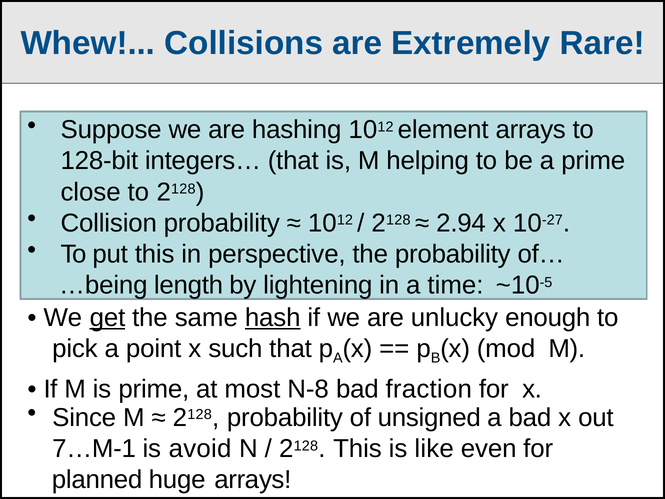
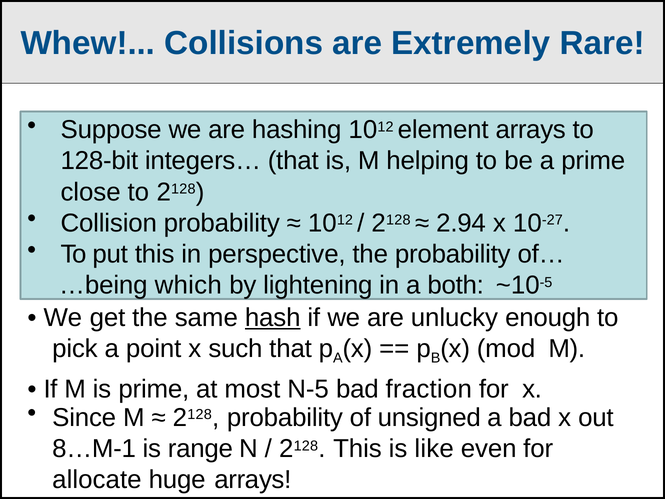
length: length -> which
time: time -> both
get underline: present -> none
N-8: N-8 -> N-5
7…M-1: 7…M-1 -> 8…M-1
avoid: avoid -> range
planned: planned -> allocate
